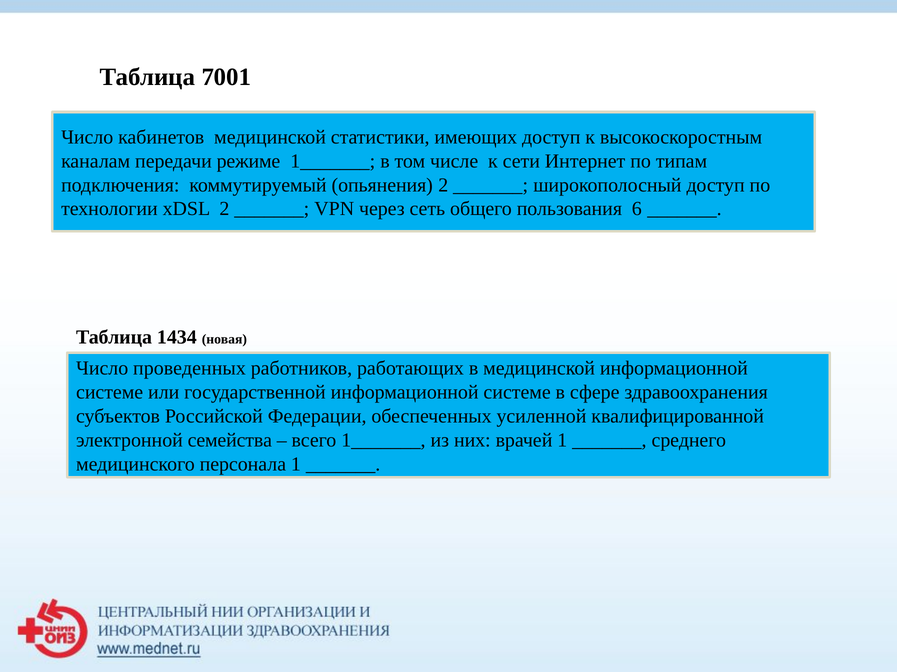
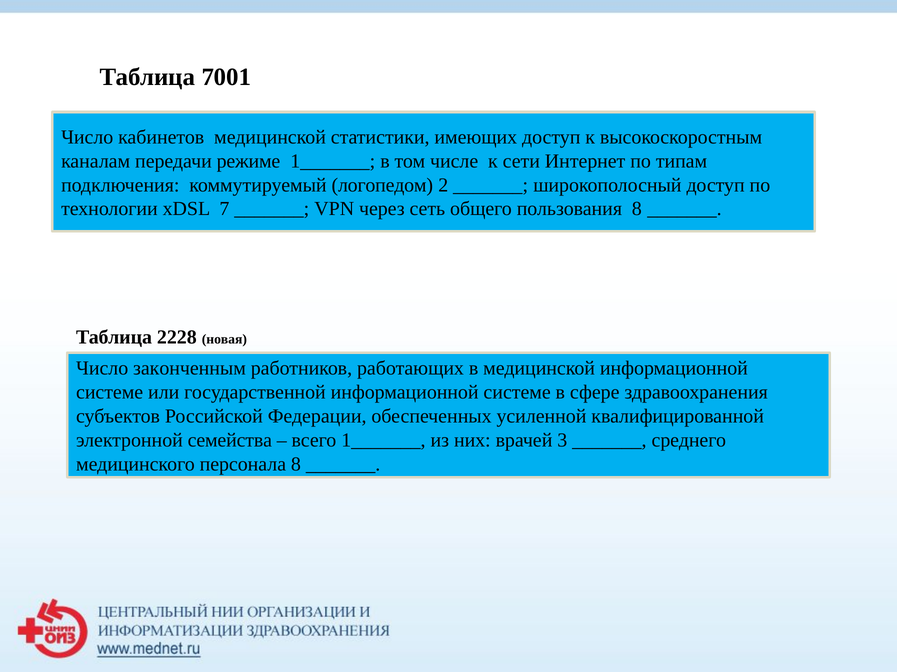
опьянения: опьянения -> логопедом
xDSL 2: 2 -> 7
пользования 6: 6 -> 8
1434: 1434 -> 2228
проведенных: проведенных -> законченным
врачей 1: 1 -> 3
персонала 1: 1 -> 8
